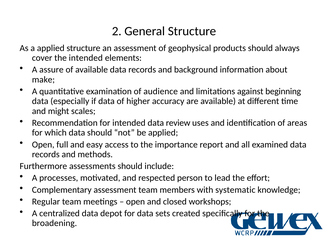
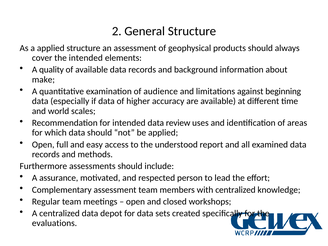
assure: assure -> quality
might: might -> world
importance: importance -> understood
processes: processes -> assurance
with systematic: systematic -> centralized
broadening: broadening -> evaluations
